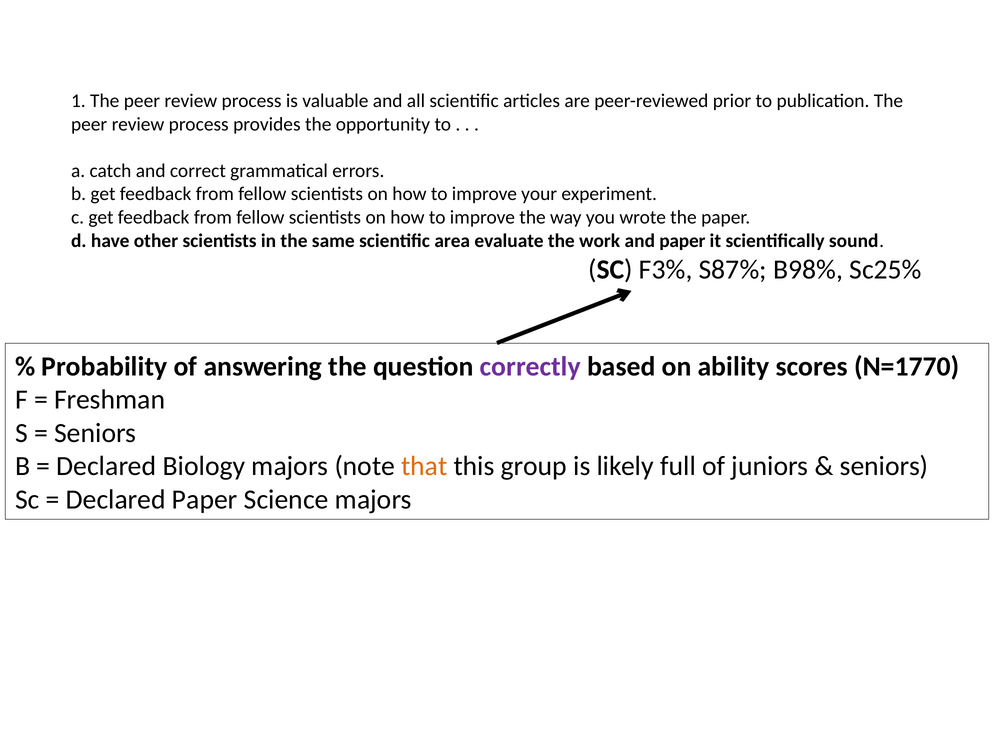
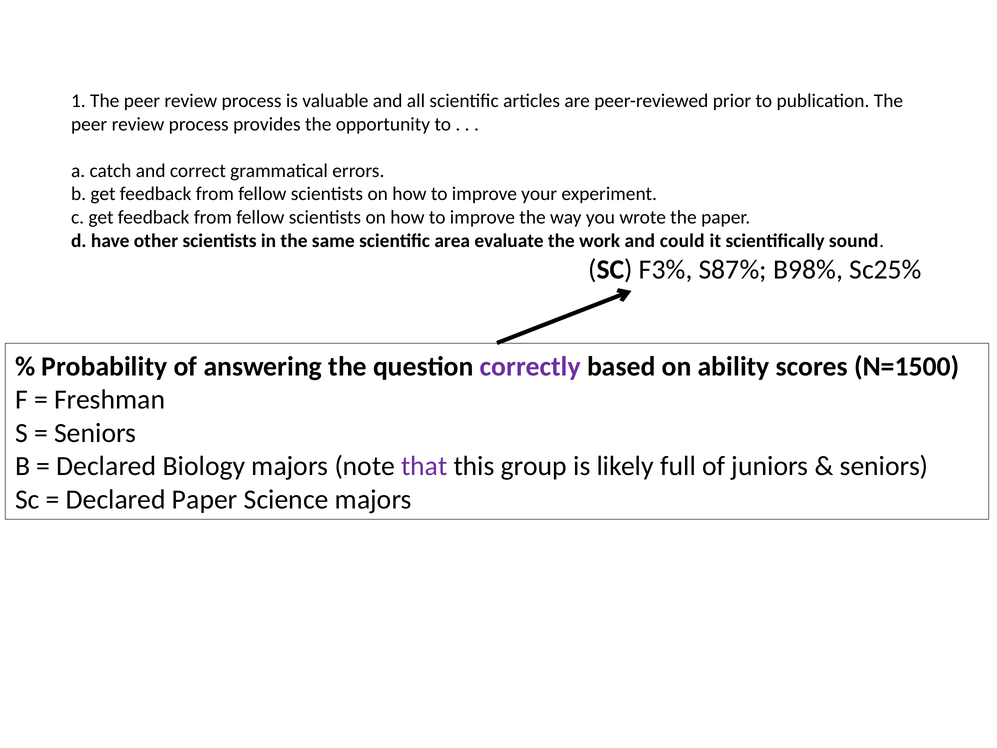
and paper: paper -> could
N=1770: N=1770 -> N=1500
that colour: orange -> purple
